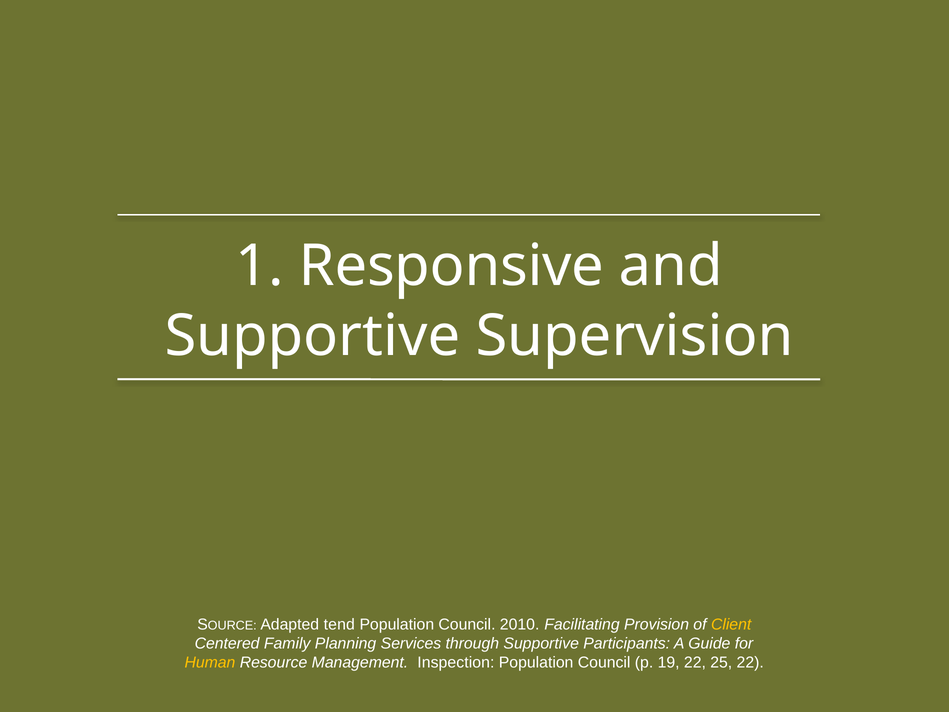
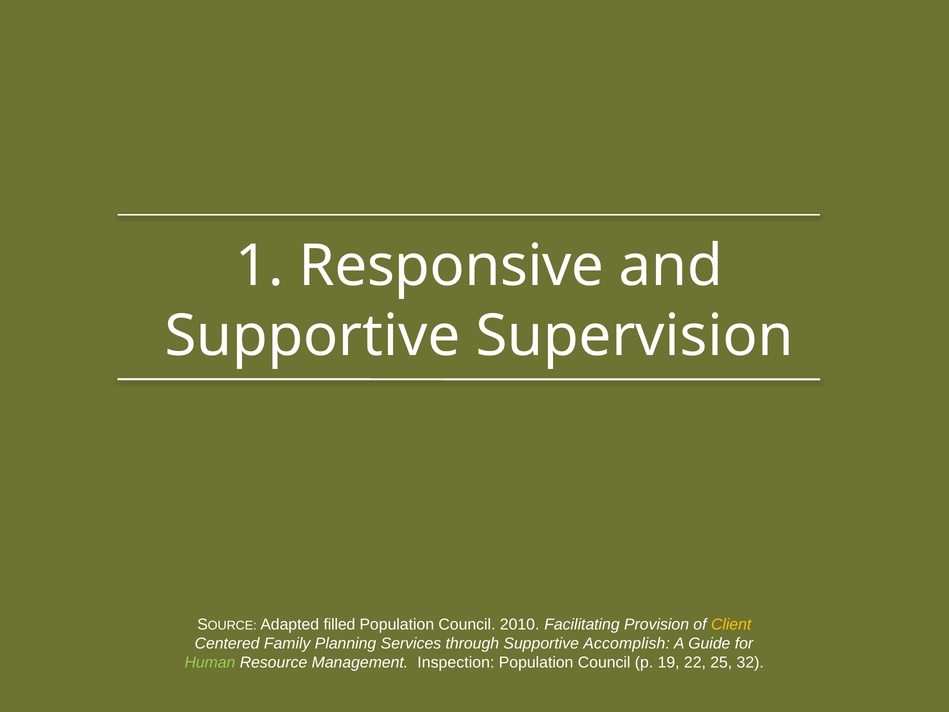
tend: tend -> filled
Participants: Participants -> Accomplish
Human colour: yellow -> light green
25 22: 22 -> 32
